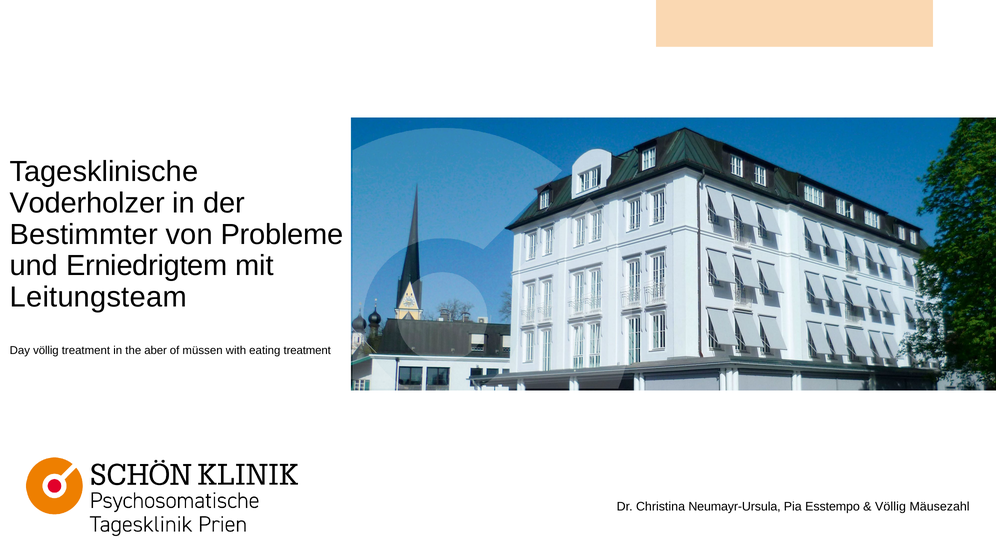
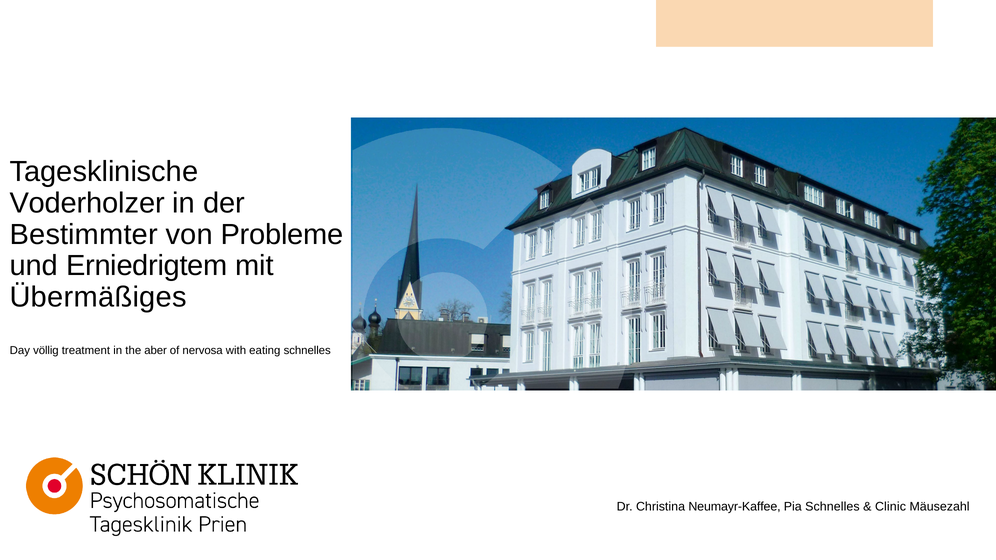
Leitungsteam: Leitungsteam -> Übermäßiges
müssen: müssen -> nervosa
eating treatment: treatment -> schnelles
Neumayr-Ursula: Neumayr-Ursula -> Neumayr-Kaffee
Pia Esstempo: Esstempo -> Schnelles
Völlig at (890, 507): Völlig -> Clinic
